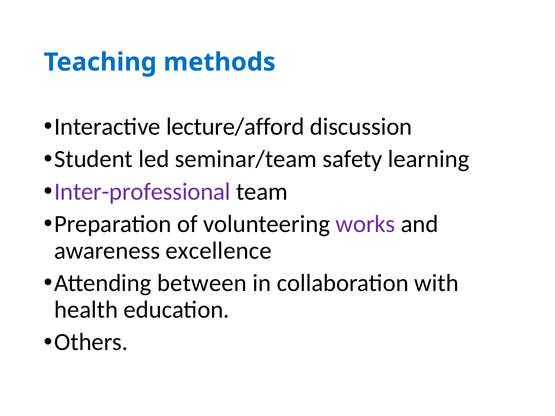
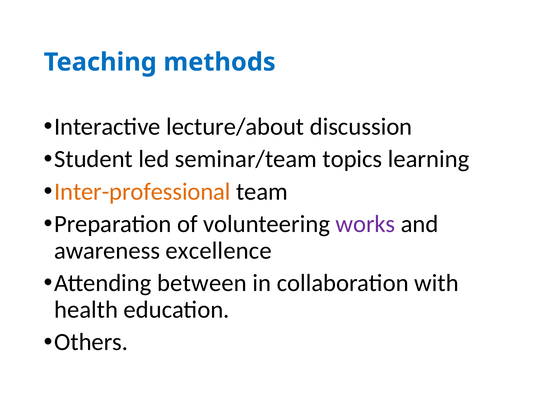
lecture/afford: lecture/afford -> lecture/about
safety: safety -> topics
Inter-professional colour: purple -> orange
